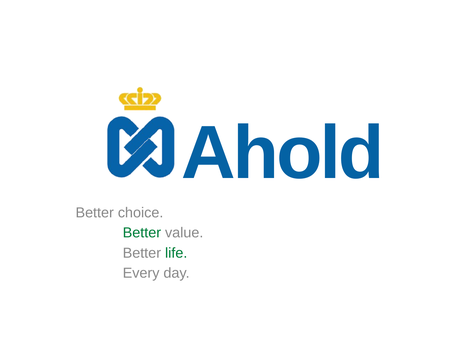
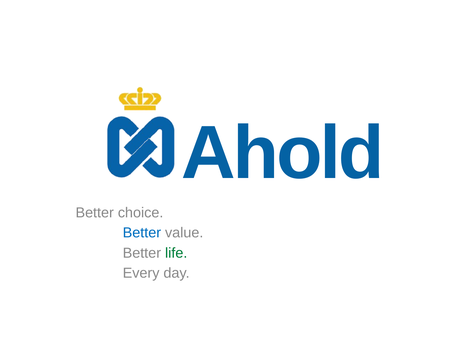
Better at (142, 233) colour: green -> blue
